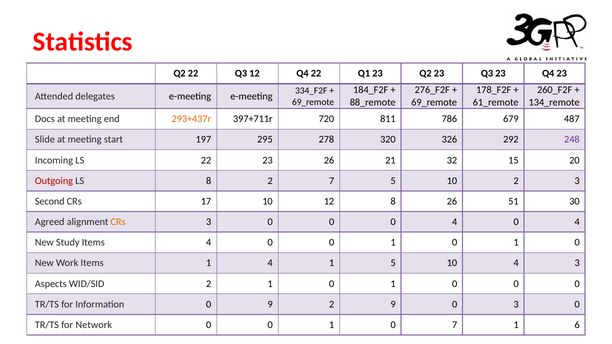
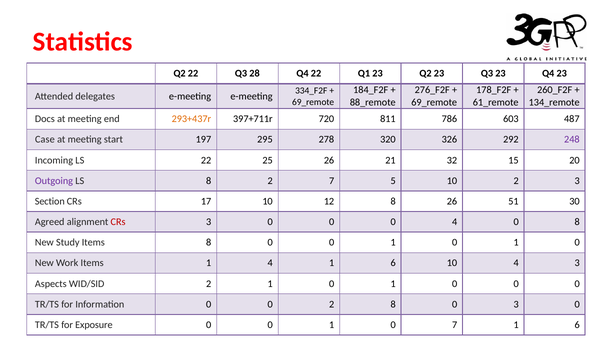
Q3 12: 12 -> 28
679: 679 -> 603
Slide: Slide -> Case
22 23: 23 -> 25
Outgoing colour: red -> purple
Second: Second -> Section
CRs at (118, 222) colour: orange -> red
4 0 4: 4 -> 8
Items 4: 4 -> 8
4 1 5: 5 -> 6
Information 0 9: 9 -> 0
2 9: 9 -> 8
Network: Network -> Exposure
